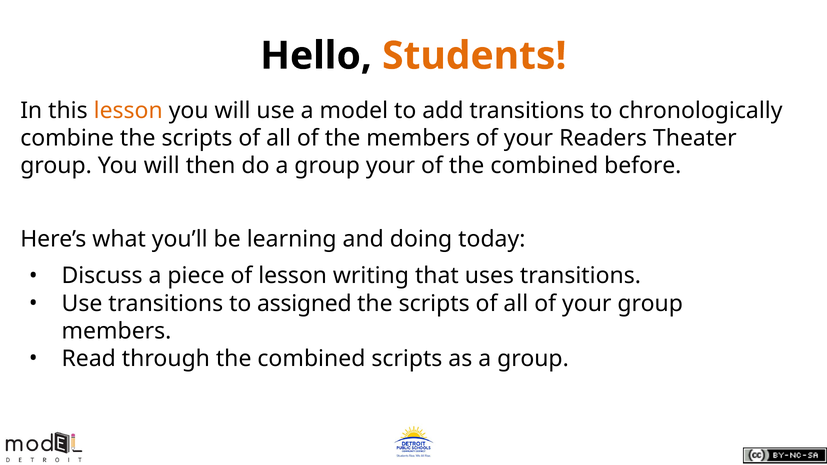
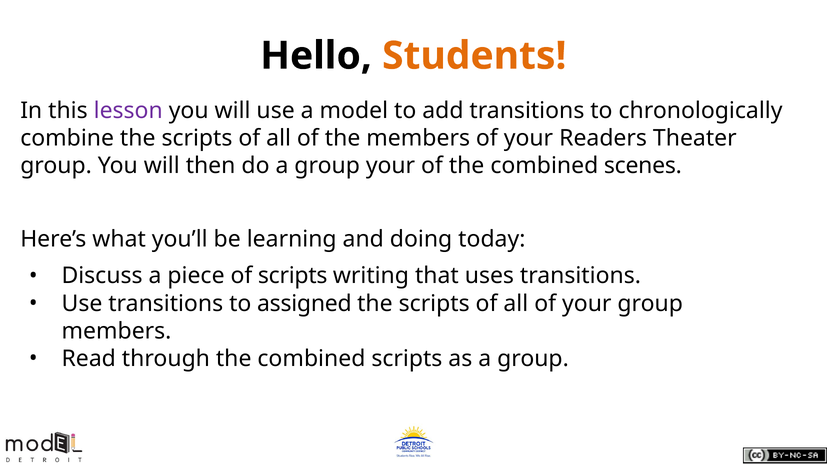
lesson at (128, 111) colour: orange -> purple
before: before -> scenes
of lesson: lesson -> scripts
